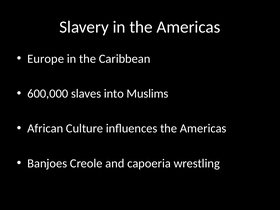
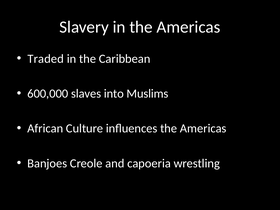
Europe: Europe -> Traded
